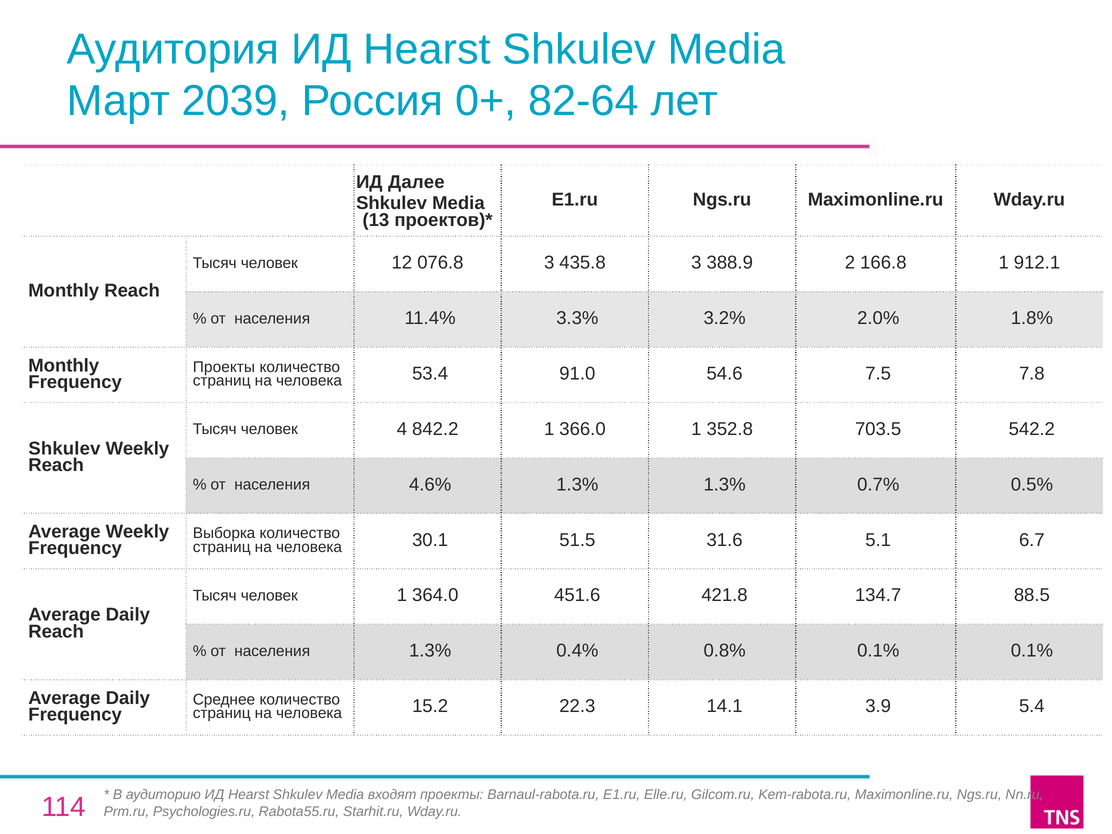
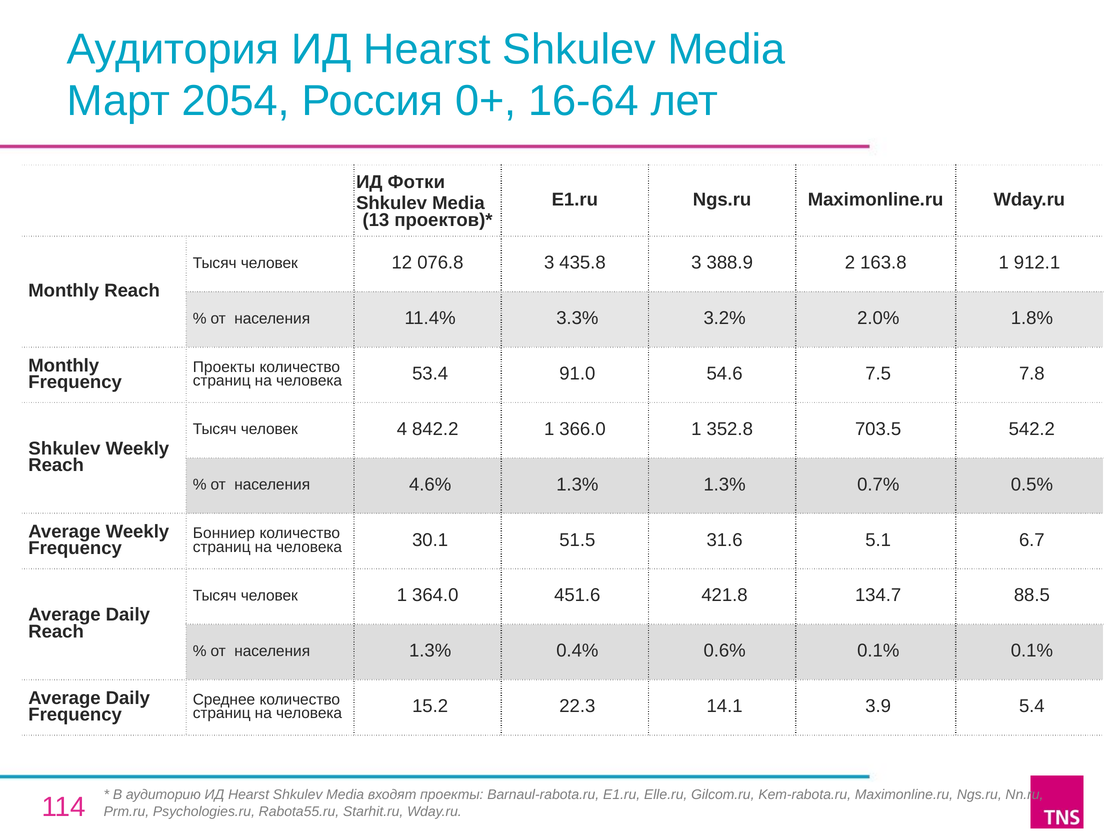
2039: 2039 -> 2054
82-64: 82-64 -> 16-64
Далее: Далее -> Фотки
166.8: 166.8 -> 163.8
Выборка: Выборка -> Бонниер
0.8%: 0.8% -> 0.6%
